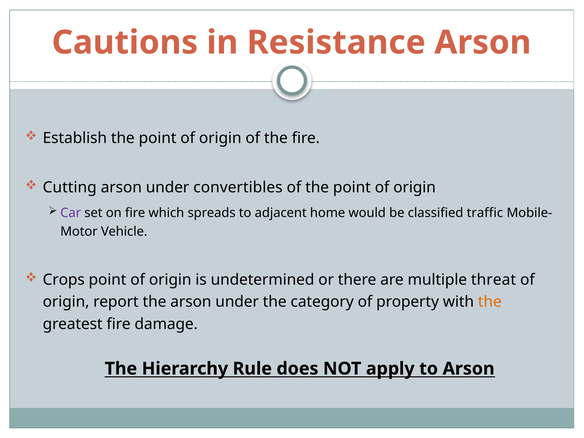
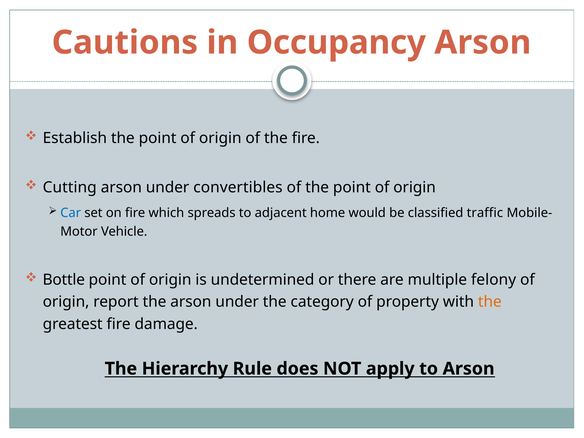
Resistance: Resistance -> Occupancy
Car colour: purple -> blue
Crops: Crops -> Bottle
threat: threat -> felony
